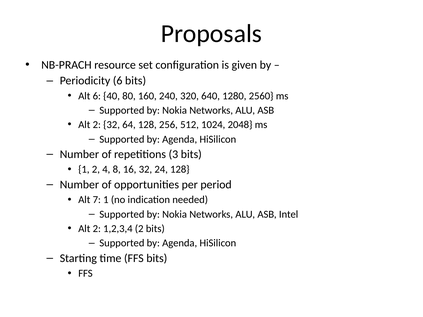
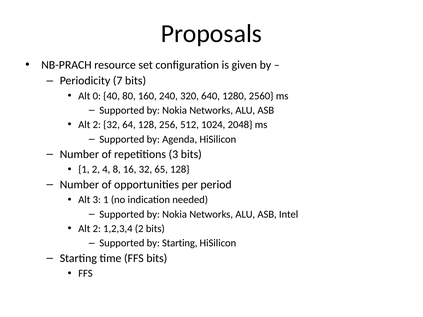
Periodicity 6: 6 -> 7
Alt 6: 6 -> 0
24: 24 -> 65
Alt 7: 7 -> 3
Agenda at (180, 243): Agenda -> Starting
